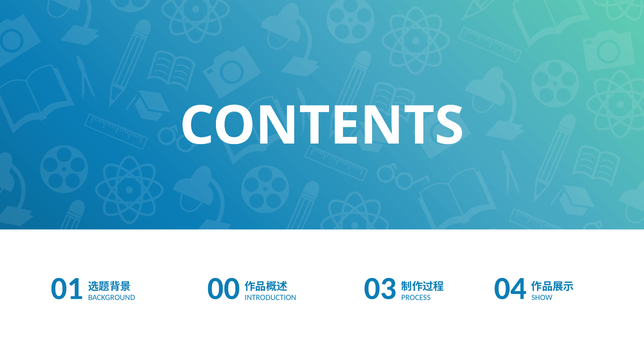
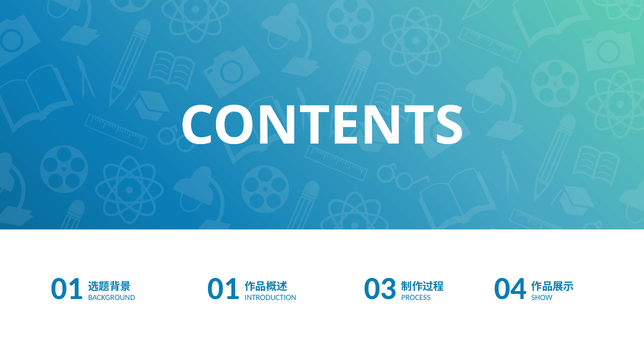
BACKGROUND 00: 00 -> 01
